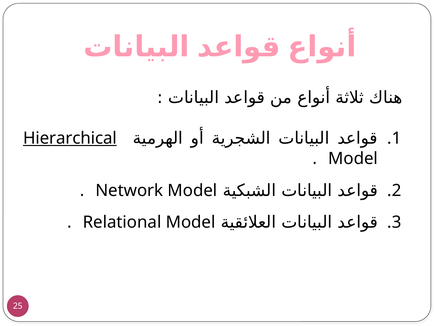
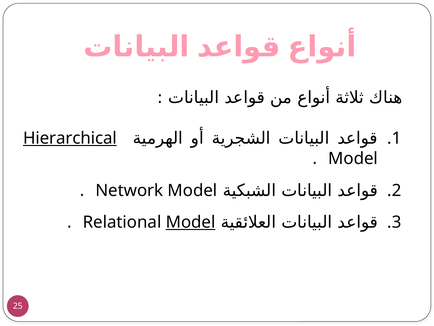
Model at (191, 222) underline: none -> present
